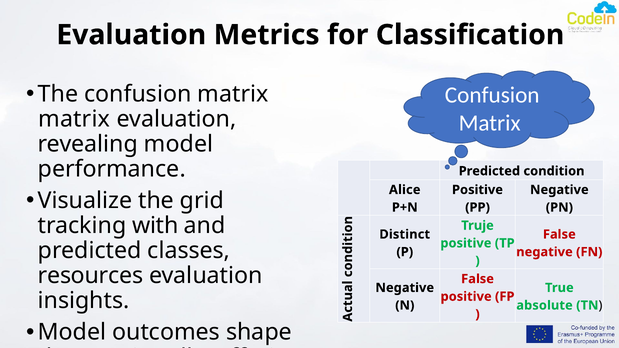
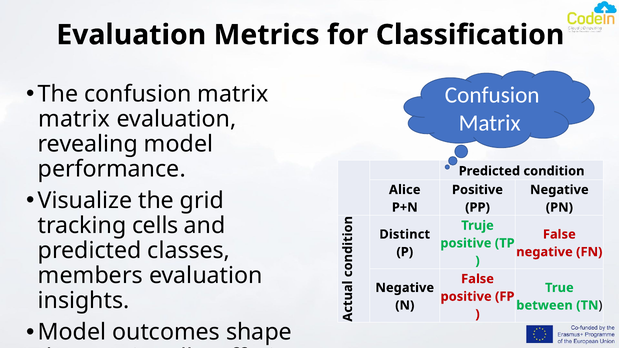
tracking with: with -> cells
resources: resources -> members
absolute: absolute -> between
